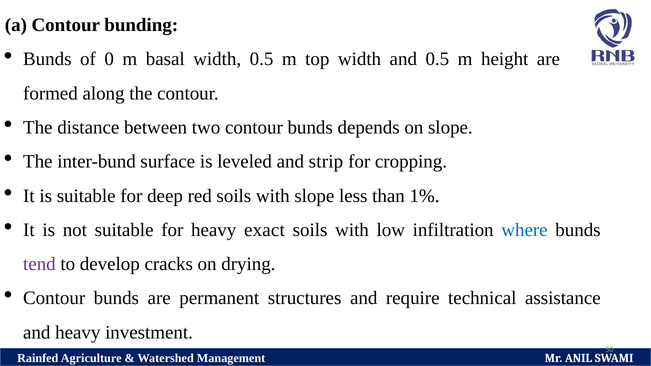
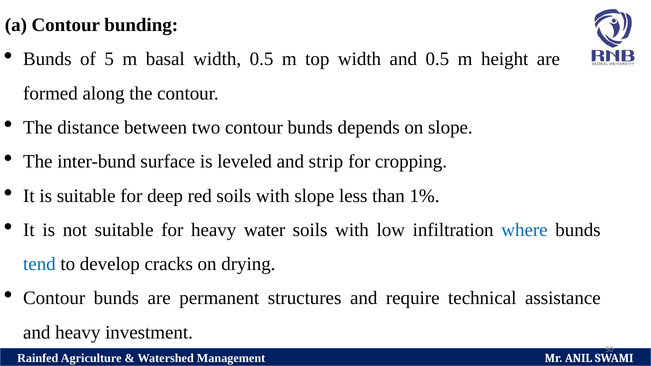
0: 0 -> 5
exact: exact -> water
tend colour: purple -> blue
